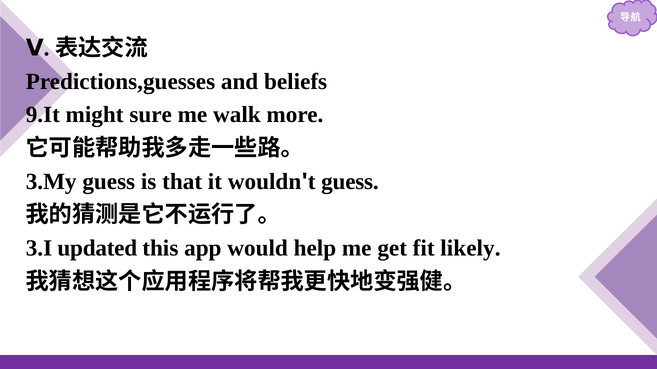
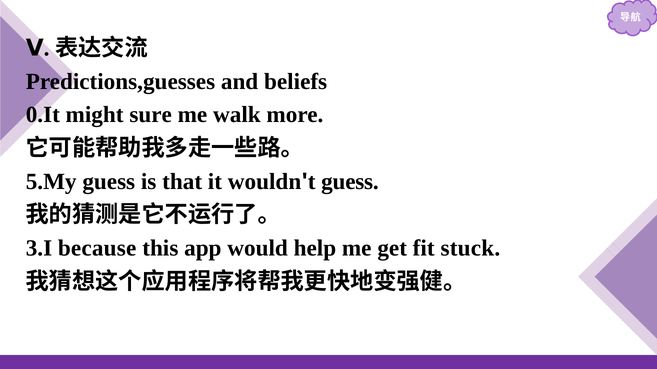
9.It: 9.It -> 0.It
3.My: 3.My -> 5.My
updated: updated -> because
likely: likely -> stuck
